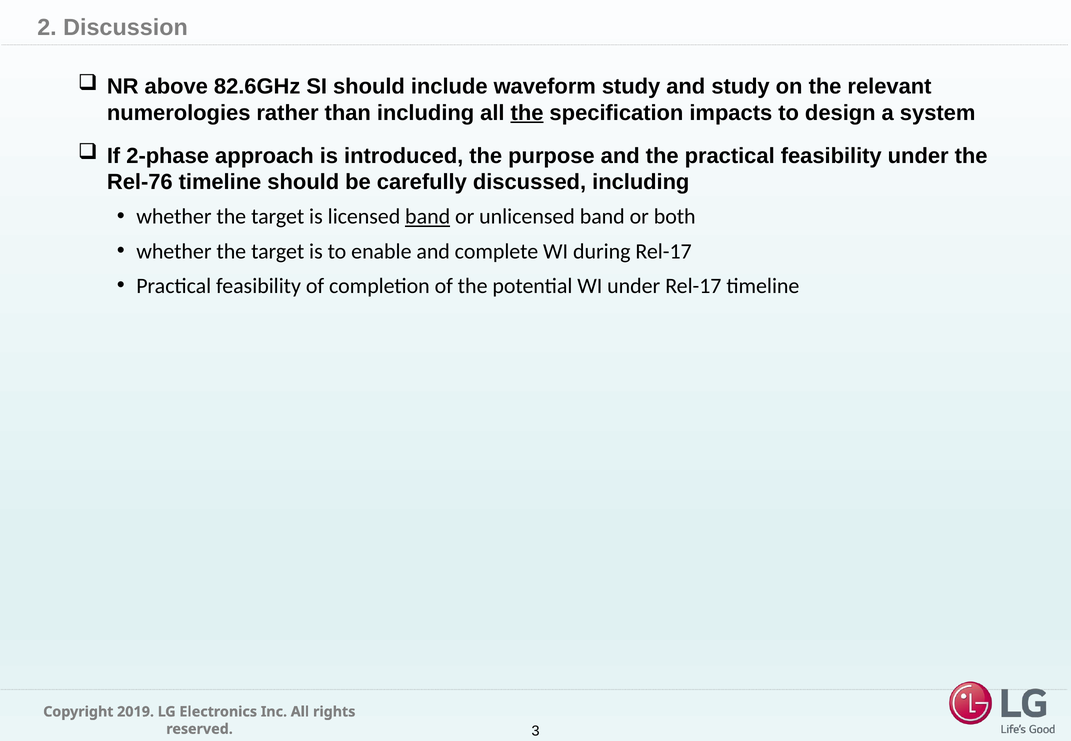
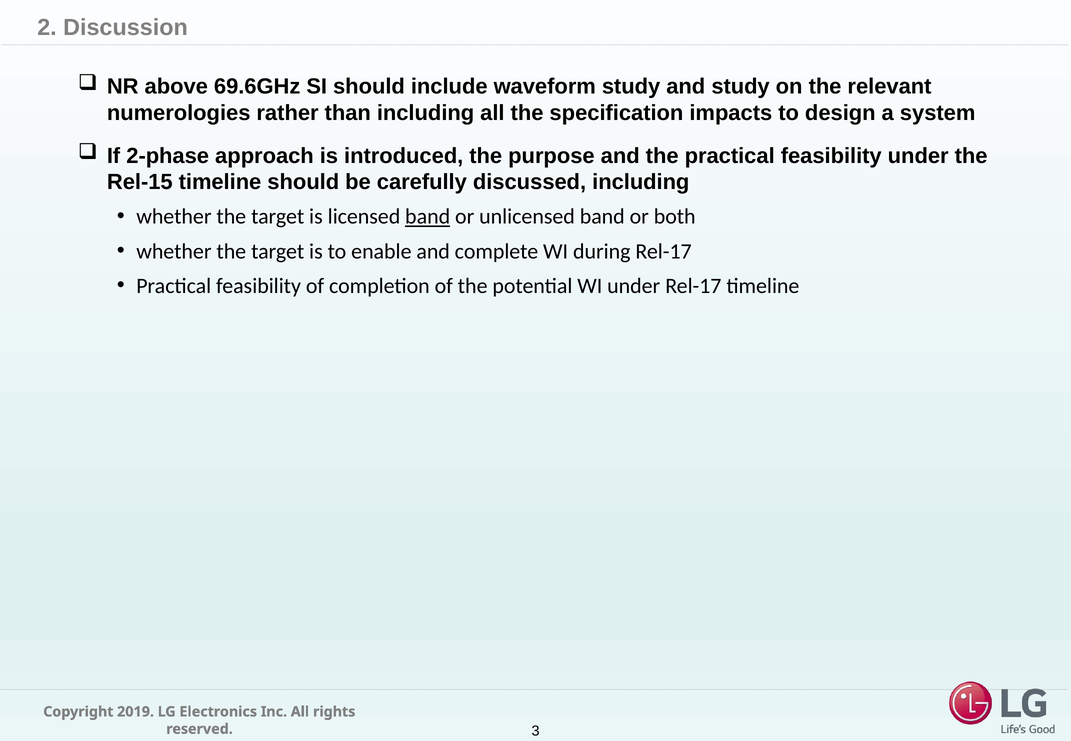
82.6GHz: 82.6GHz -> 69.6GHz
the at (527, 113) underline: present -> none
Rel-76: Rel-76 -> Rel-15
